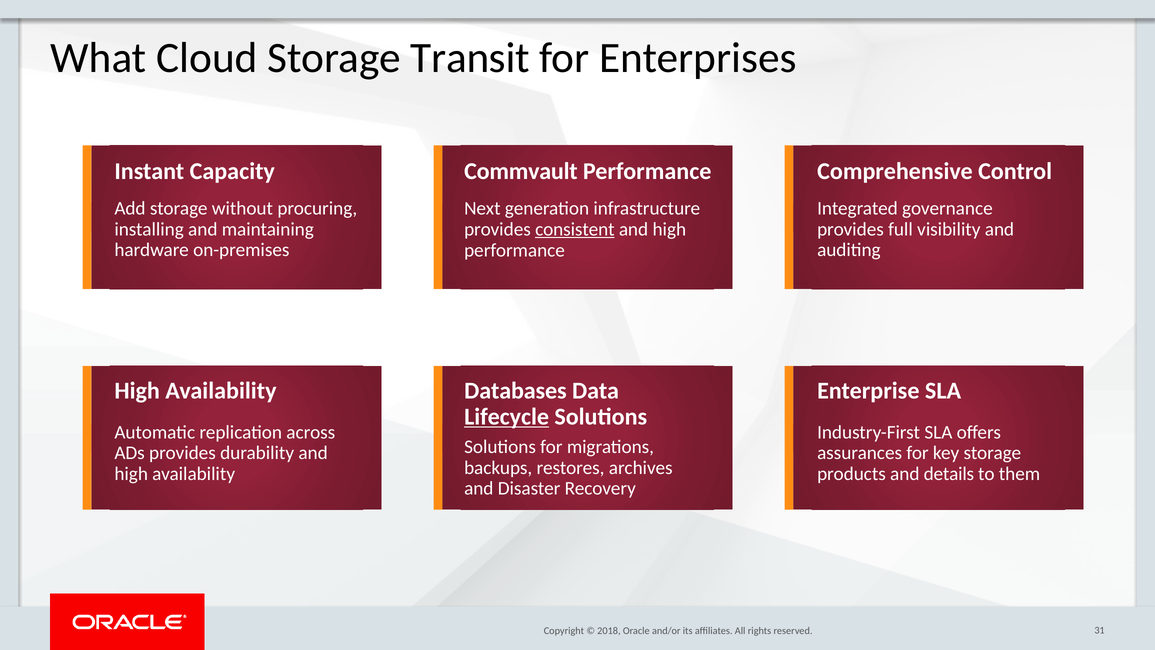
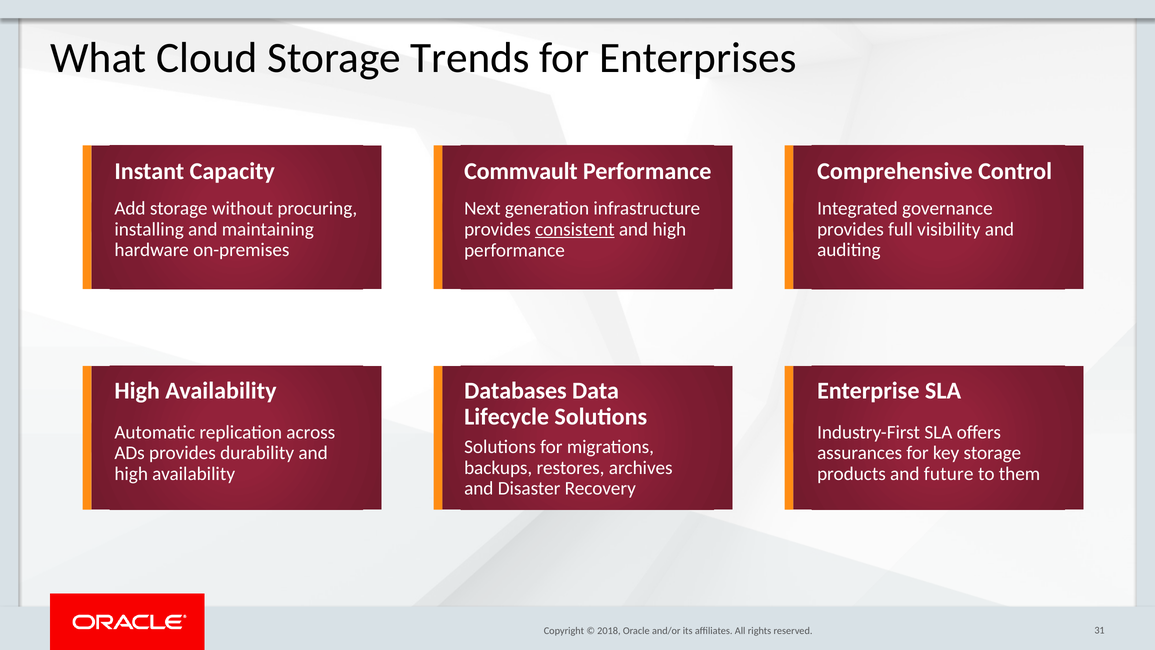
Transit: Transit -> Trends
Lifecycle underline: present -> none
details: details -> future
